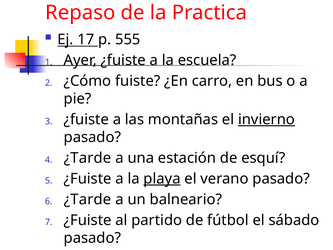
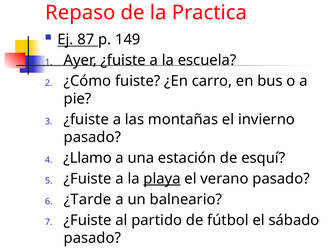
17: 17 -> 87
555: 555 -> 149
invierno underline: present -> none
¿Tarde at (88, 158): ¿Tarde -> ¿Llamo
